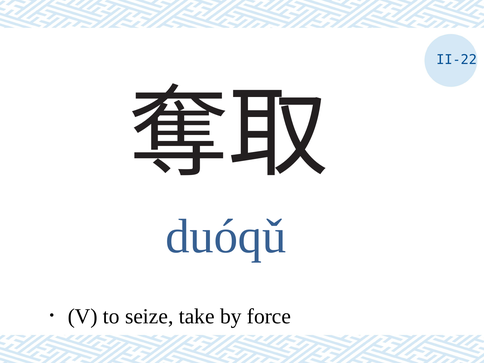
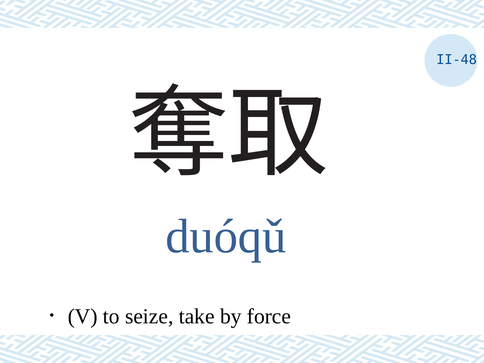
II-22: II-22 -> II-48
